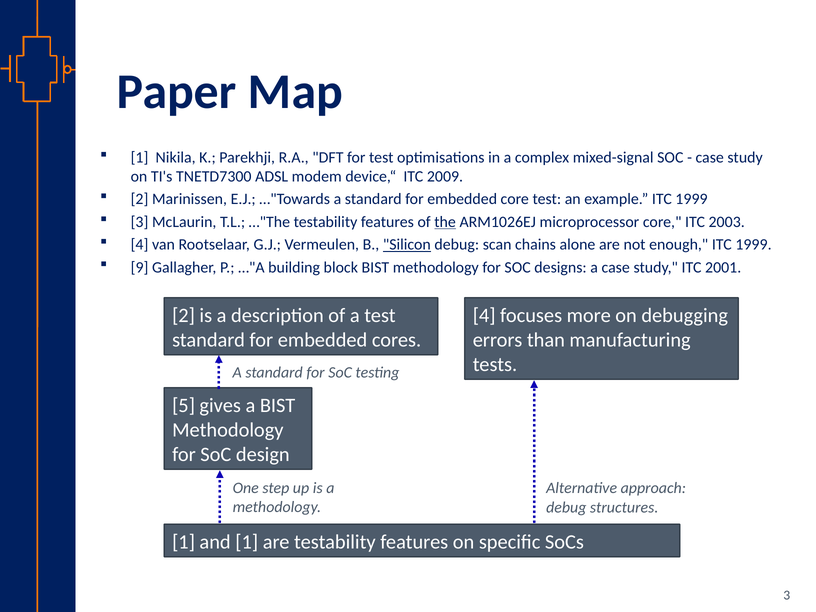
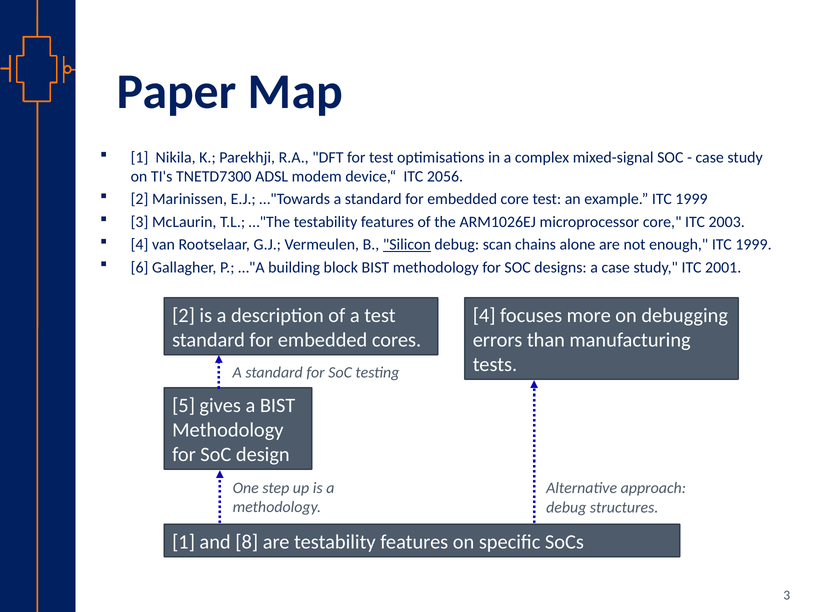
2009: 2009 -> 2056
the underline: present -> none
9: 9 -> 6
and 1: 1 -> 8
